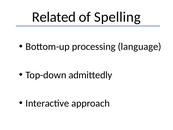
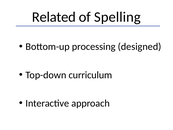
language: language -> designed
admittedly: admittedly -> curriculum
